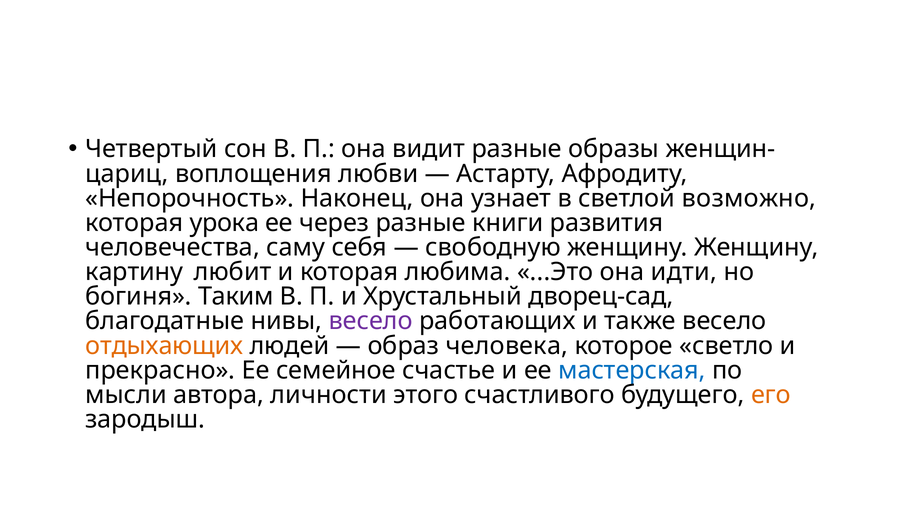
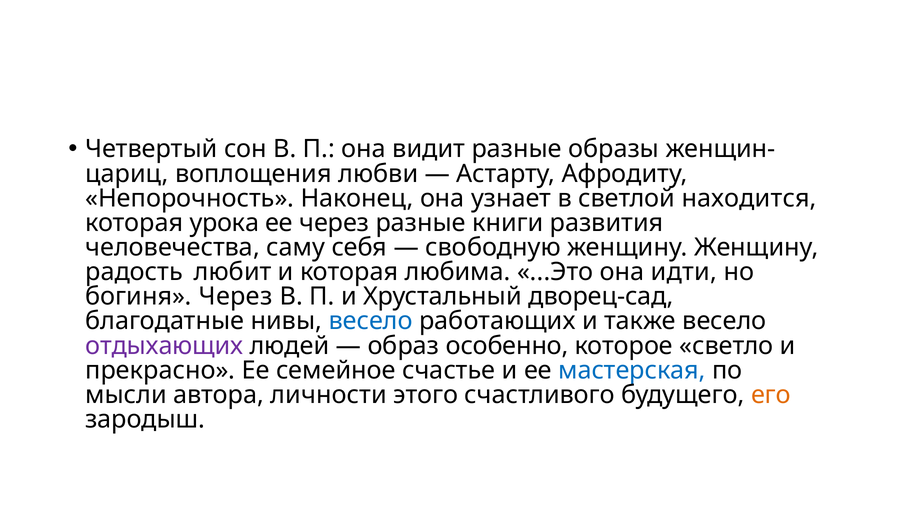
возможно: возможно -> находится
картину: картину -> радость
богиня Таким: Таким -> Через
весело at (371, 321) colour: purple -> blue
отдыхающих colour: orange -> purple
человека: человека -> особенно
